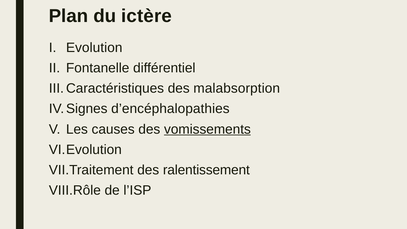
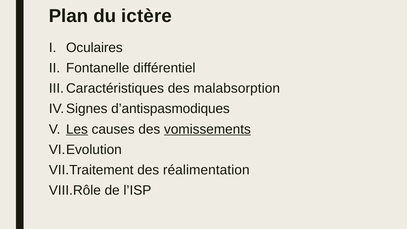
Evolution: Evolution -> Oculaires
d’encéphalopathies: d’encéphalopathies -> d’antispasmodiques
Les underline: none -> present
ralentissement: ralentissement -> réalimentation
